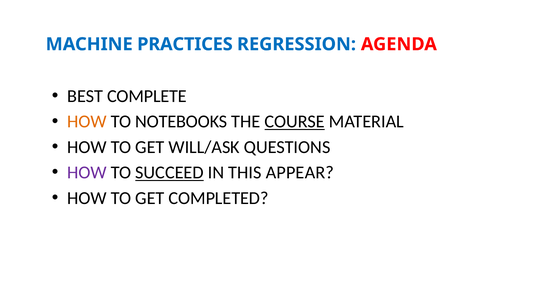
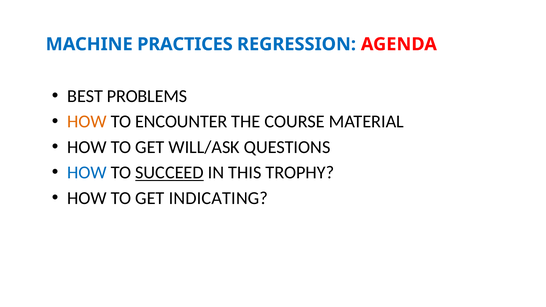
COMPLETE: COMPLETE -> PROBLEMS
NOTEBOOKS: NOTEBOOKS -> ENCOUNTER
COURSE underline: present -> none
HOW at (87, 173) colour: purple -> blue
APPEAR: APPEAR -> TROPHY
COMPLETED: COMPLETED -> INDICATING
